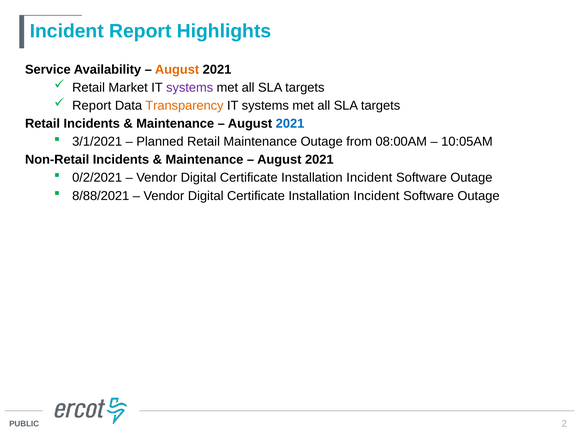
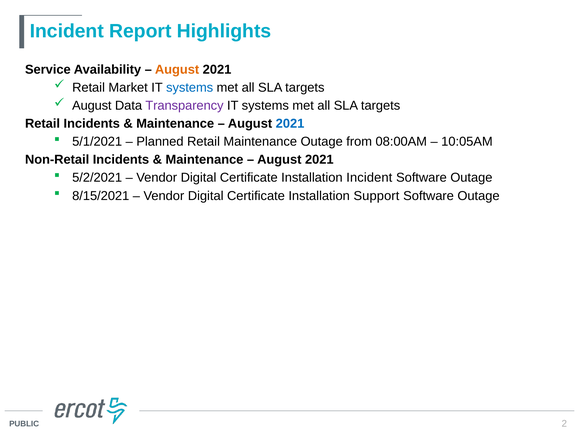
systems at (190, 88) colour: purple -> blue
Report at (92, 106): Report -> August
Transparency colour: orange -> purple
3/1/2021: 3/1/2021 -> 5/1/2021
0/2/2021: 0/2/2021 -> 5/2/2021
8/88/2021: 8/88/2021 -> 8/15/2021
Incident at (376, 196): Incident -> Support
